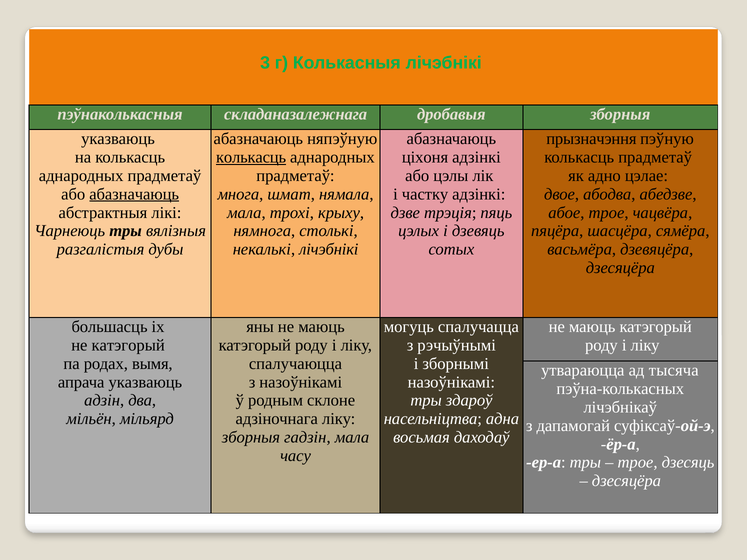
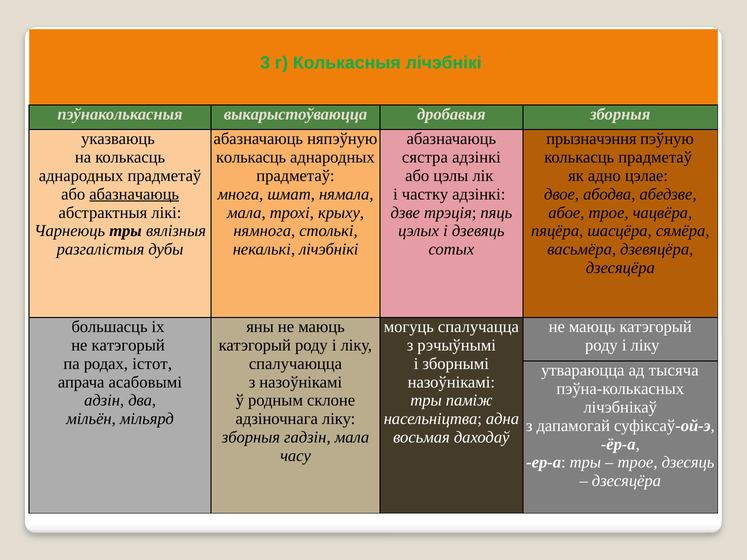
складаназалежнага: складаназалежнага -> выкарыстоўваюцца
колькасць at (251, 157) underline: present -> none
ціхоня: ціхоня -> сястра
вымя: вымя -> істот
апрача указваюць: указваюць -> асабовымі
здароў: здароў -> паміж
